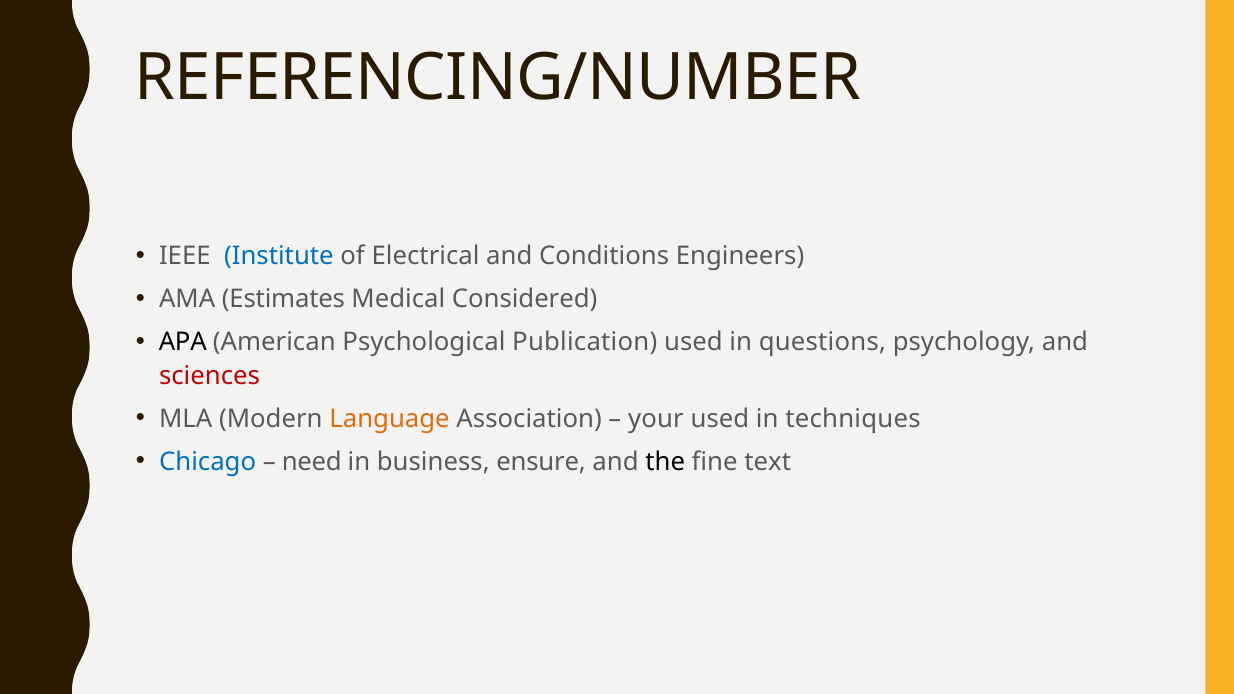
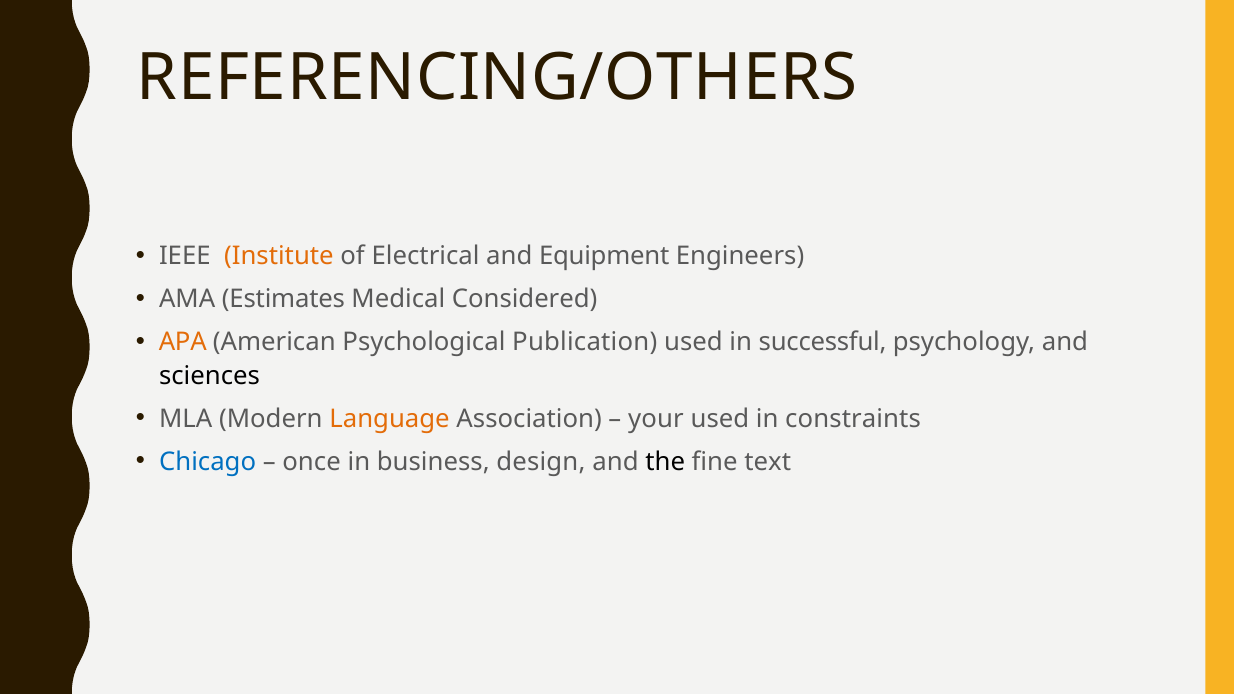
REFERENCING/NUMBER: REFERENCING/NUMBER -> REFERENCING/OTHERS
Institute colour: blue -> orange
Conditions: Conditions -> Equipment
APA colour: black -> orange
questions: questions -> successful
sciences colour: red -> black
techniques: techniques -> constraints
need: need -> once
ensure: ensure -> design
